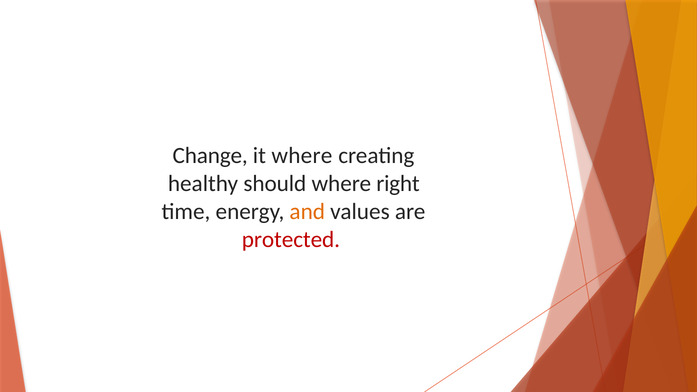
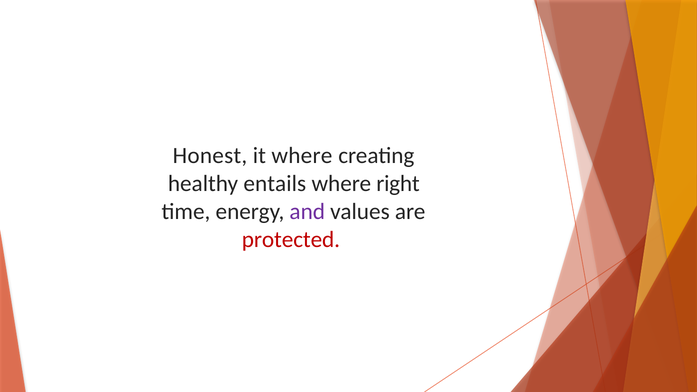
Change: Change -> Honest
should: should -> entails
and colour: orange -> purple
